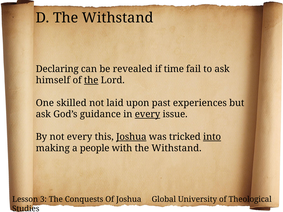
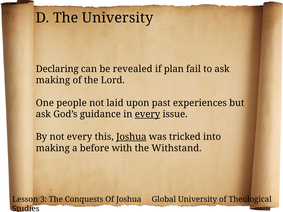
D The Withstand: Withstand -> University
time: time -> plan
himself at (53, 80): himself -> making
the at (91, 80) underline: present -> none
skilled: skilled -> people
into underline: present -> none
people: people -> before
